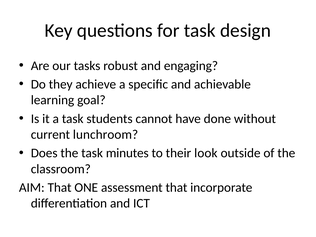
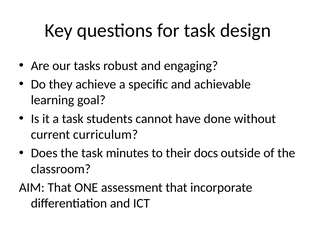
lunchroom: lunchroom -> curriculum
look: look -> docs
